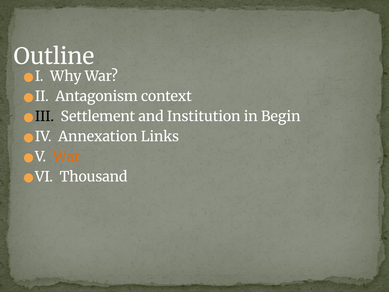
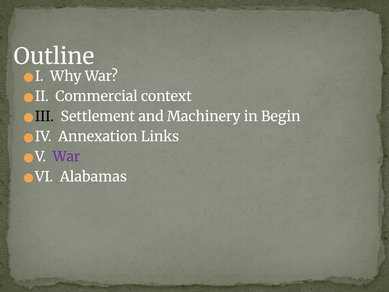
Antagonism: Antagonism -> Commercial
Institution: Institution -> Machinery
War at (66, 157) colour: orange -> purple
Thousand: Thousand -> Alabamas
